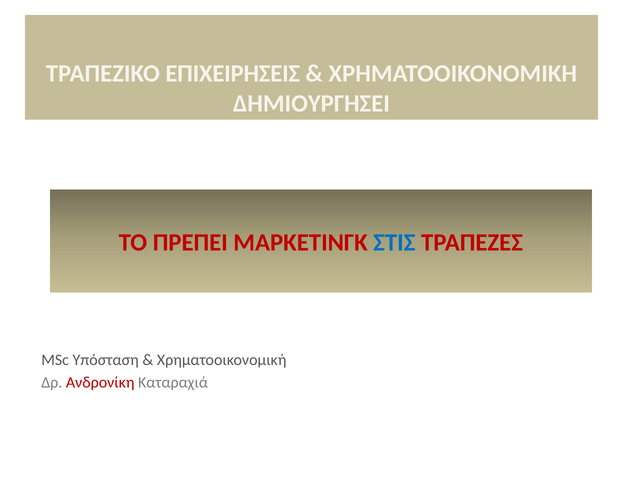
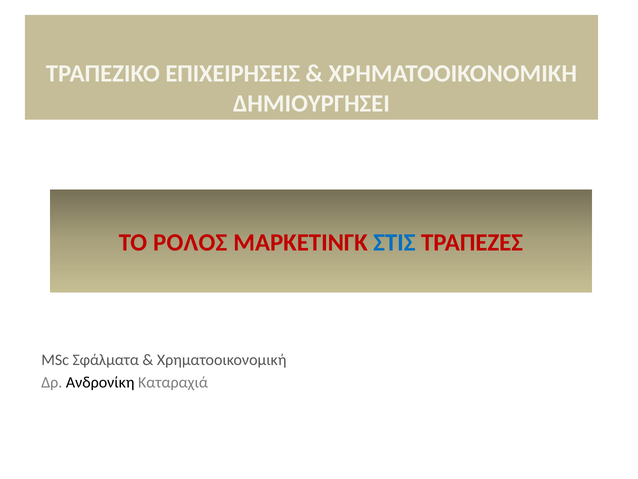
ΠΡΕΠΕΙ: ΠΡΕΠΕΙ -> ΡΟΛΟΣ
Υπόσταση: Υπόσταση -> Σφάλματα
Ανδρονίκη colour: red -> black
